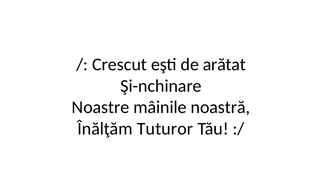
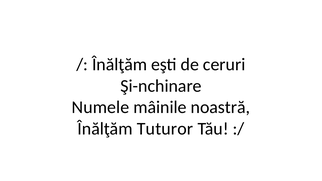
Crescut at (120, 64): Crescut -> Înălţăm
arătat: arătat -> ceruri
Noastre: Noastre -> Numele
